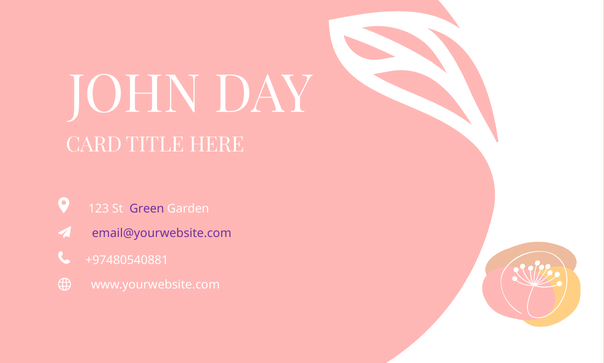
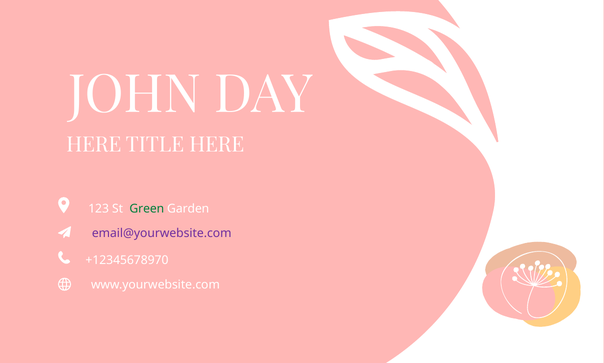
CARD at (94, 145): CARD -> HERE
Green colour: purple -> green
+97480540881: +97480540881 -> +12345678970
